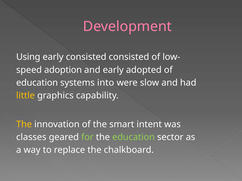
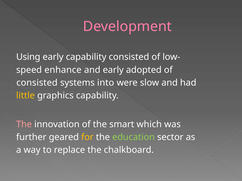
early consisted: consisted -> capability
adoption: adoption -> enhance
education at (37, 83): education -> consisted
The at (24, 125) colour: yellow -> pink
intent: intent -> which
classes: classes -> further
for colour: light green -> yellow
